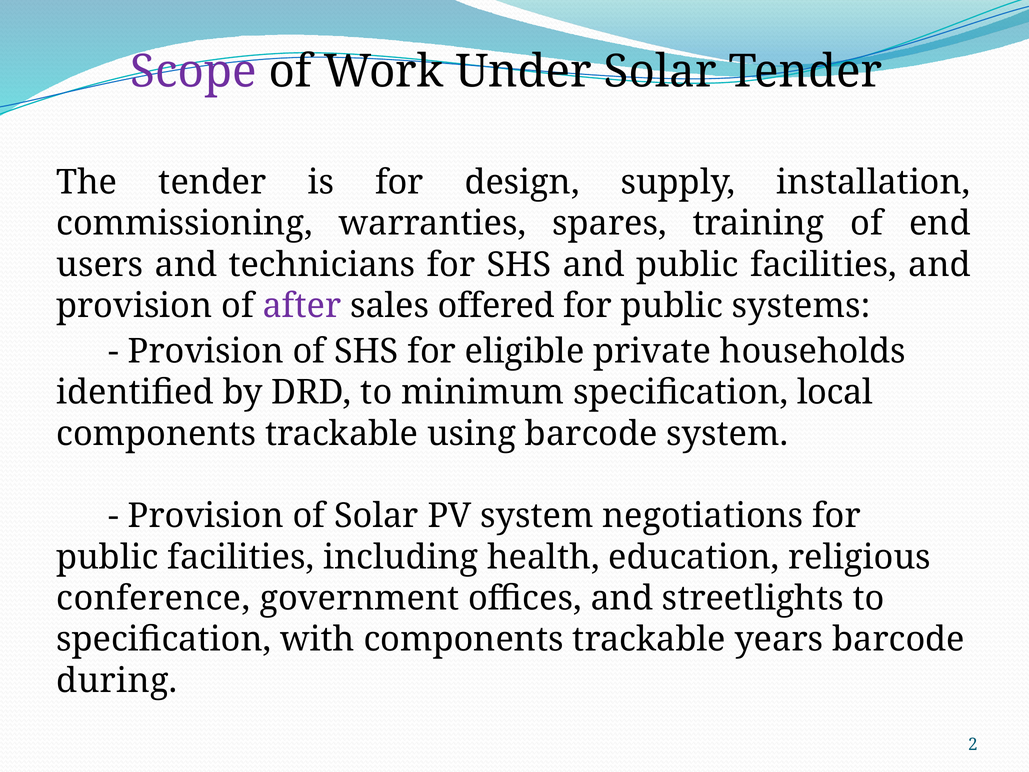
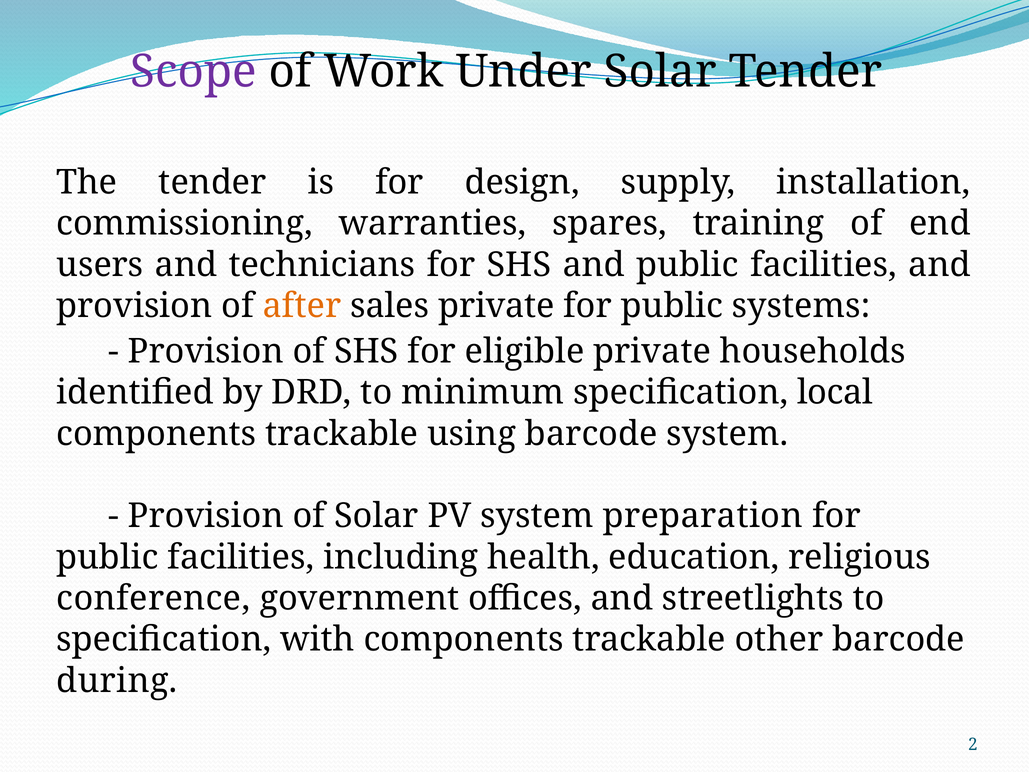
after colour: purple -> orange
sales offered: offered -> private
negotiations: negotiations -> preparation
years: years -> other
